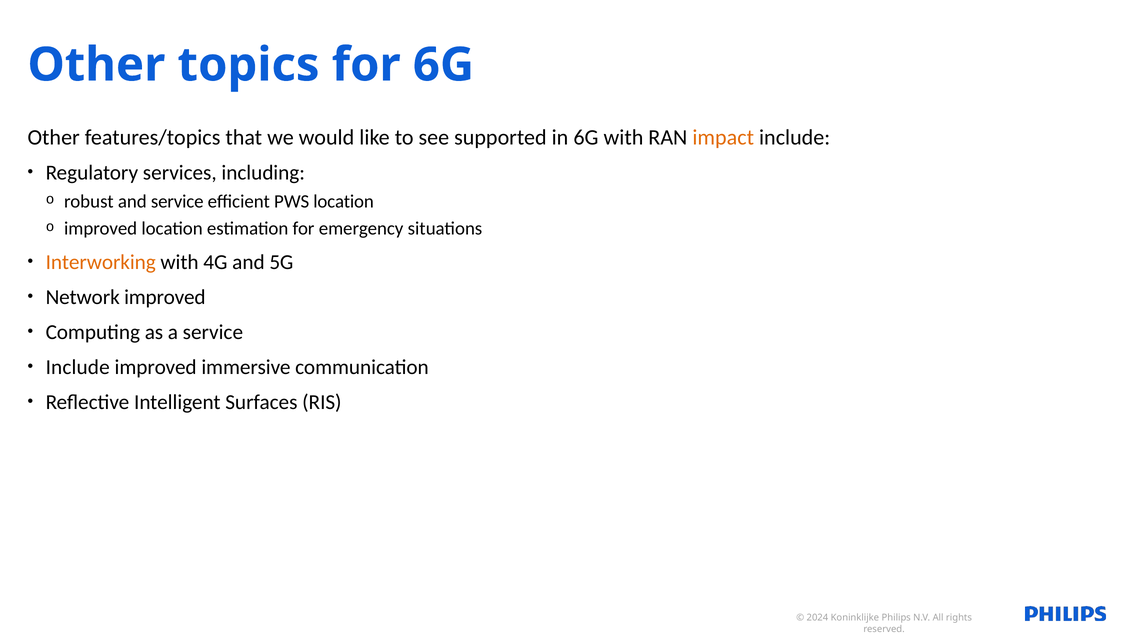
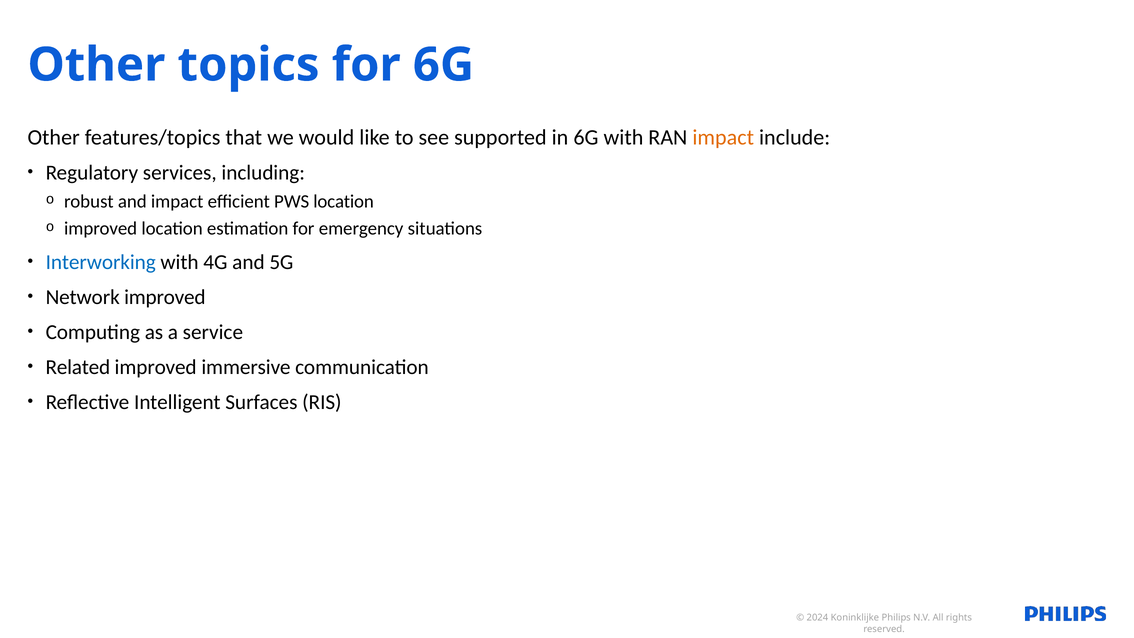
and service: service -> impact
Interworking colour: orange -> blue
Include at (78, 367): Include -> Related
